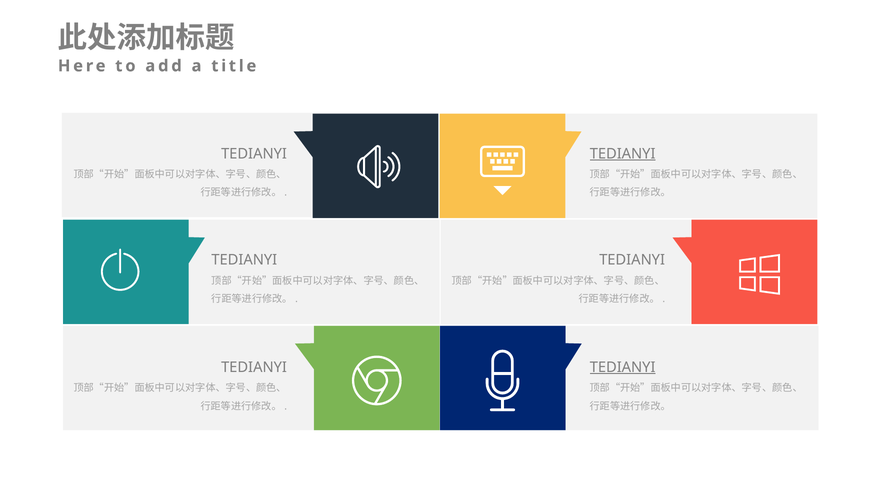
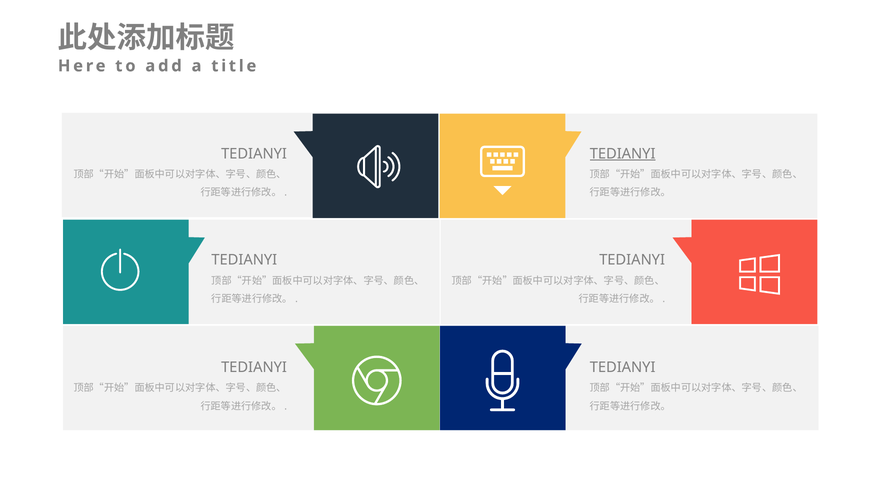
TEDIANYI at (623, 367) underline: present -> none
